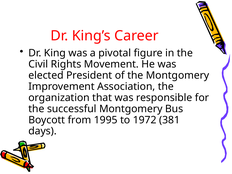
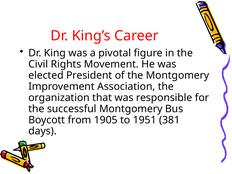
1995: 1995 -> 1905
1972: 1972 -> 1951
